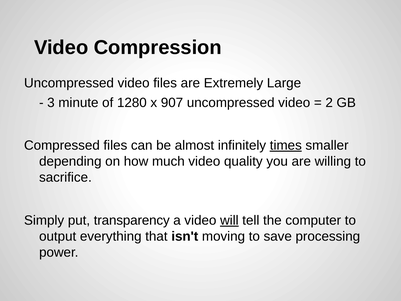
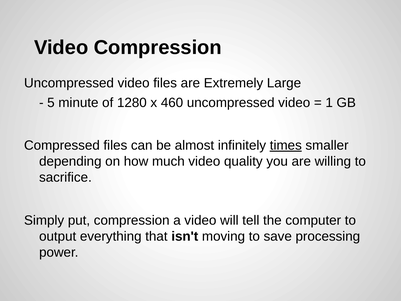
3: 3 -> 5
907: 907 -> 460
2: 2 -> 1
put transparency: transparency -> compression
will underline: present -> none
